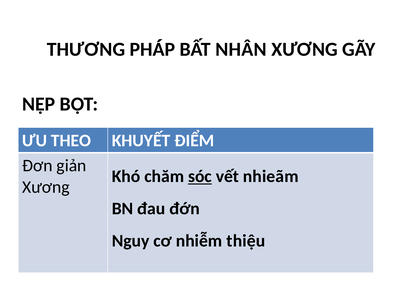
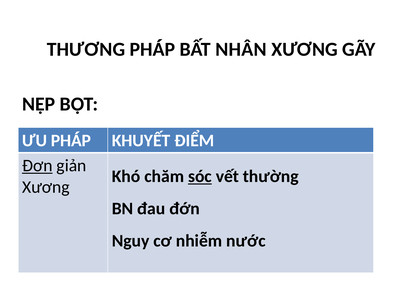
ƯU THEO: THEO -> PHÁP
Đơn underline: none -> present
nhieãm: nhieãm -> thường
thiệu: thiệu -> nước
